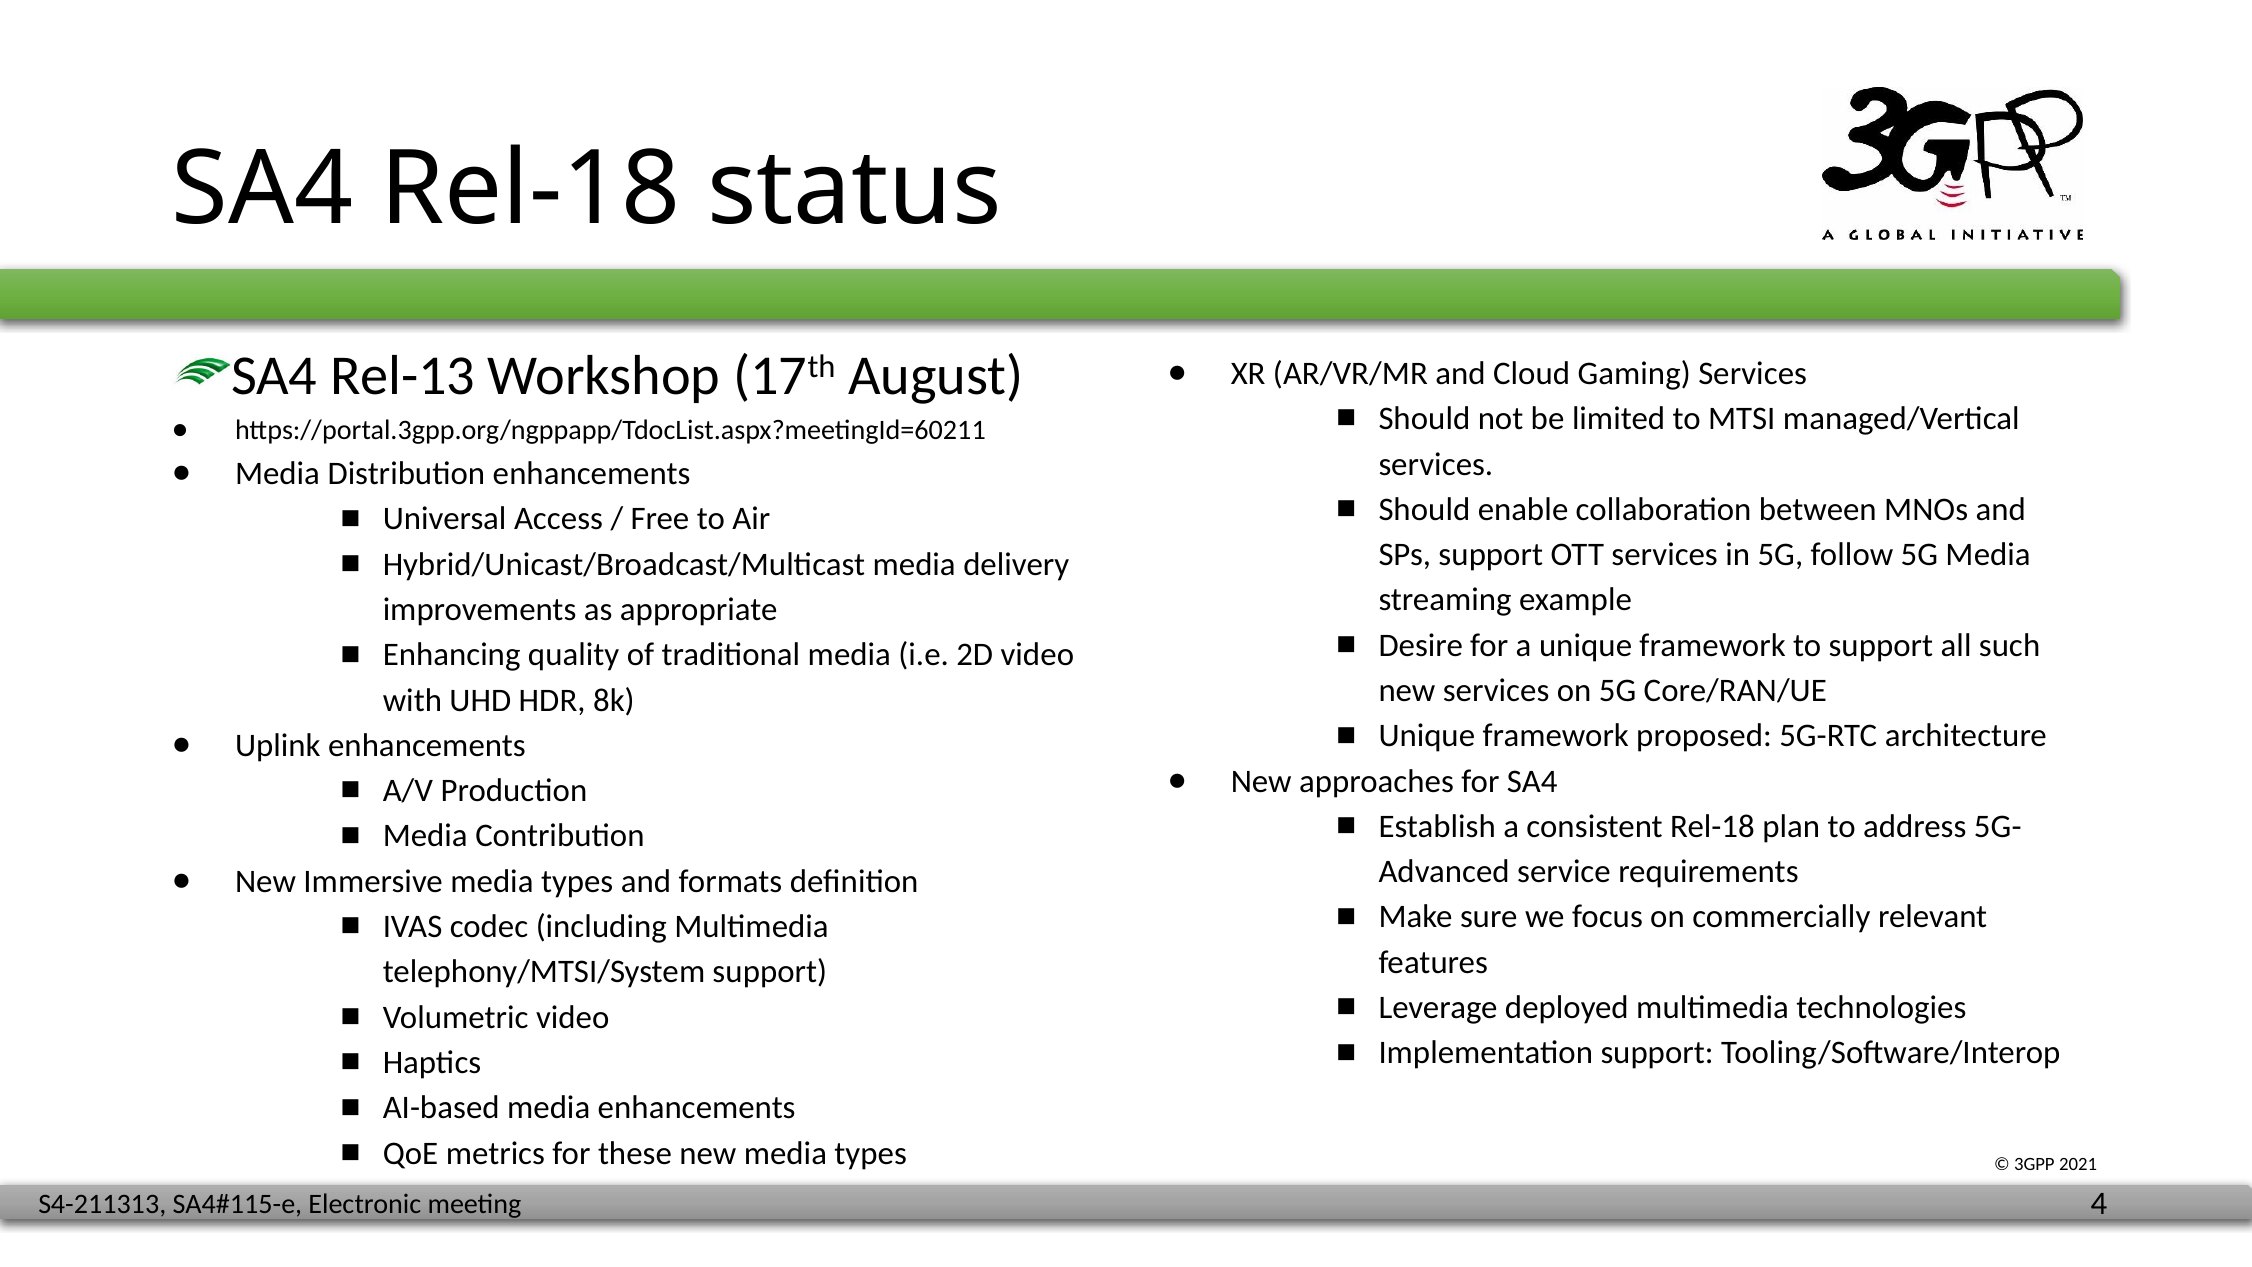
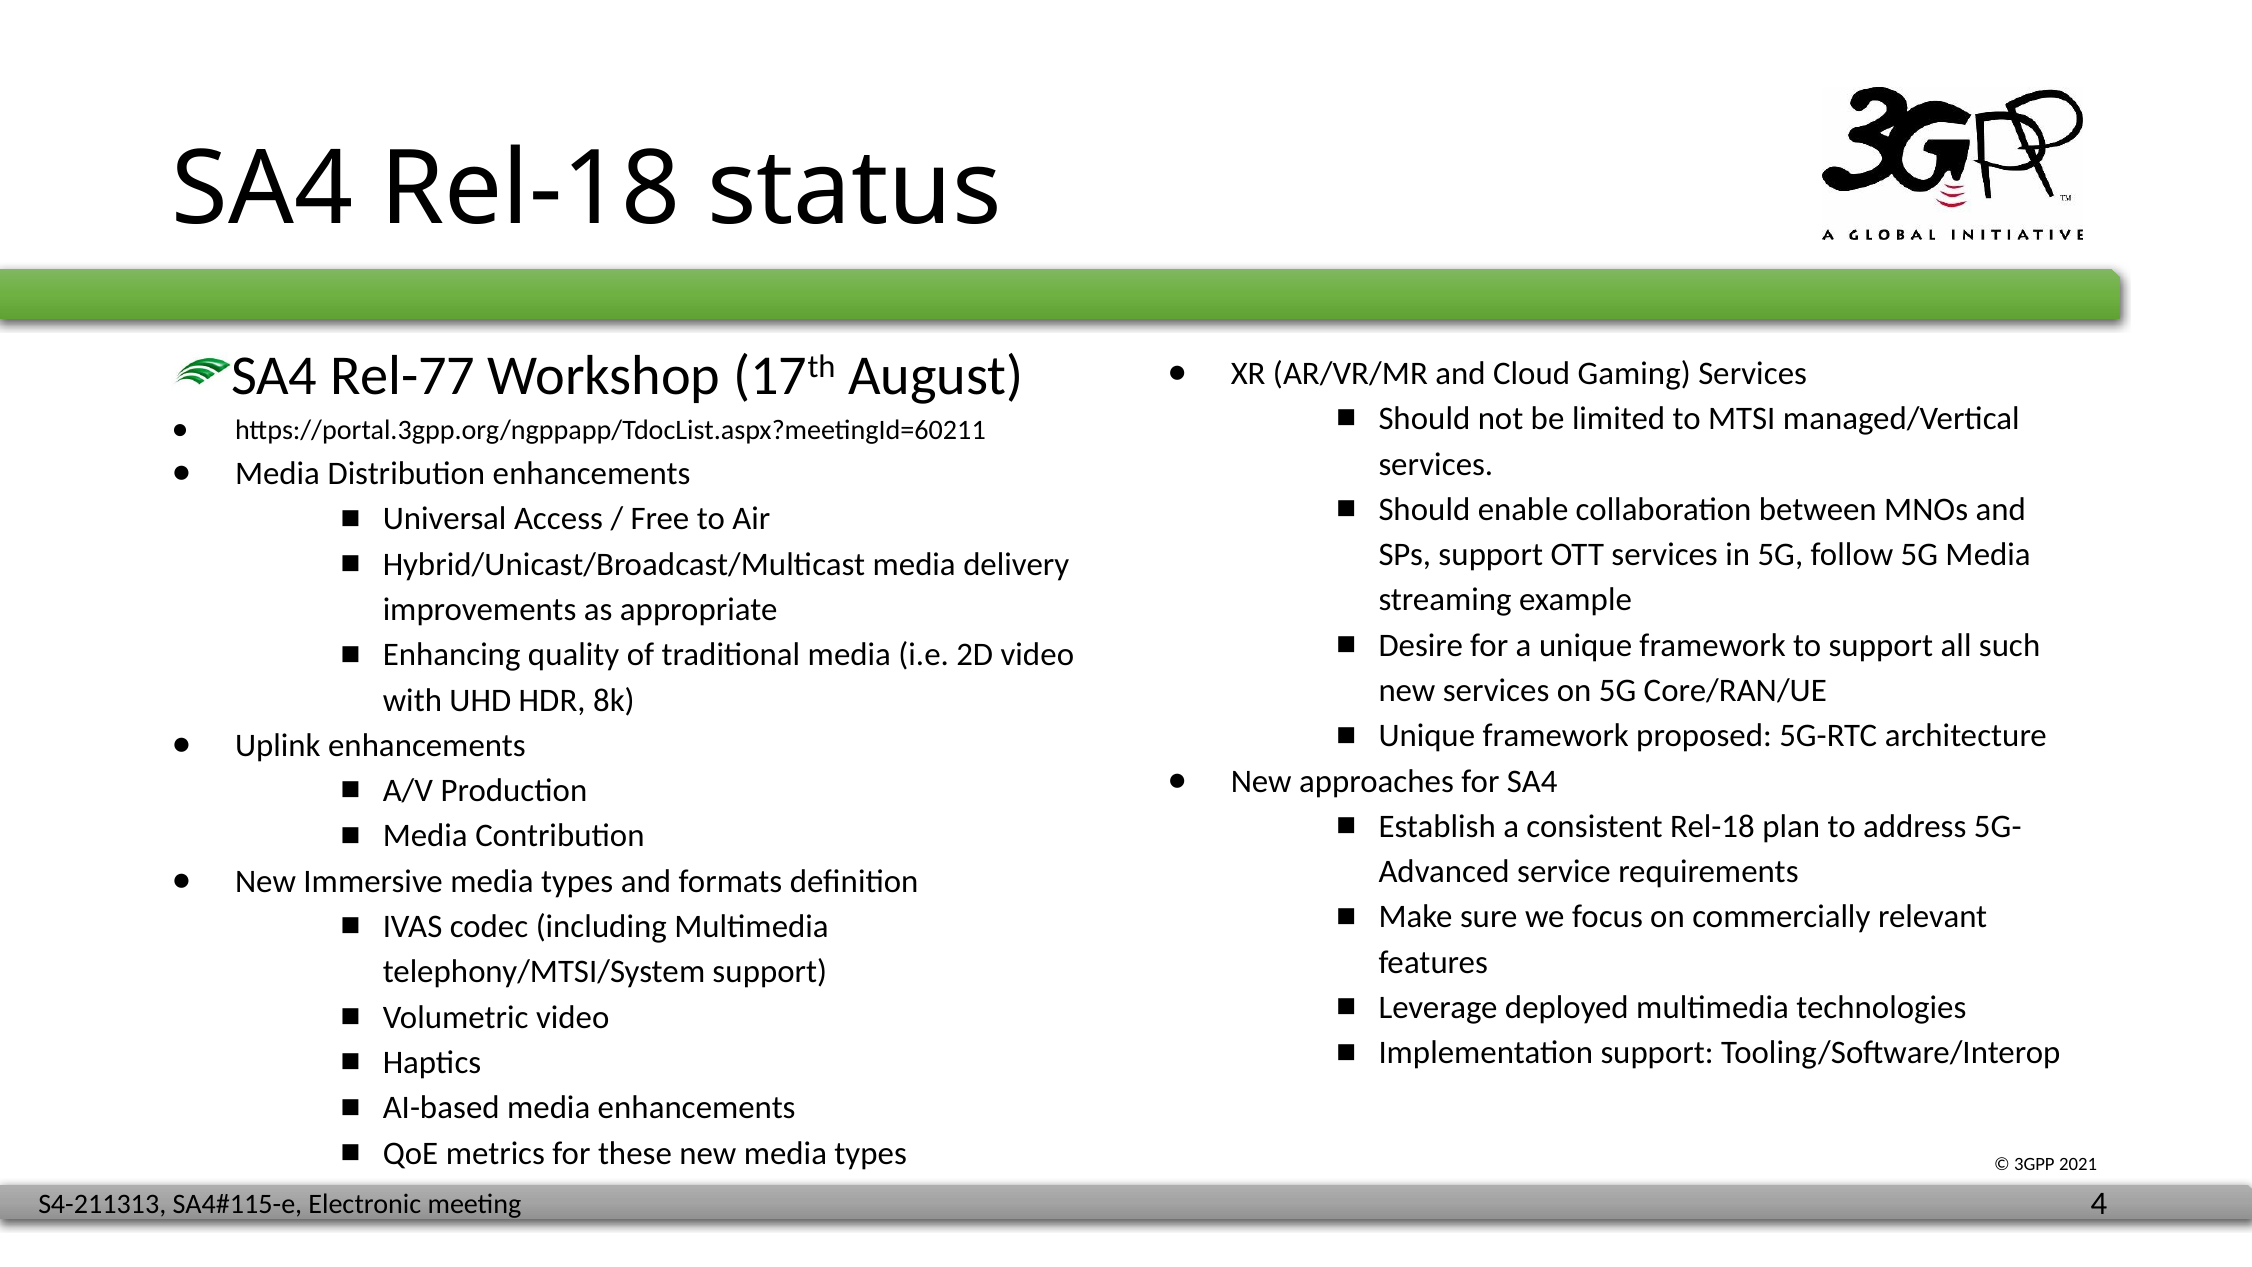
Rel-13: Rel-13 -> Rel-77
